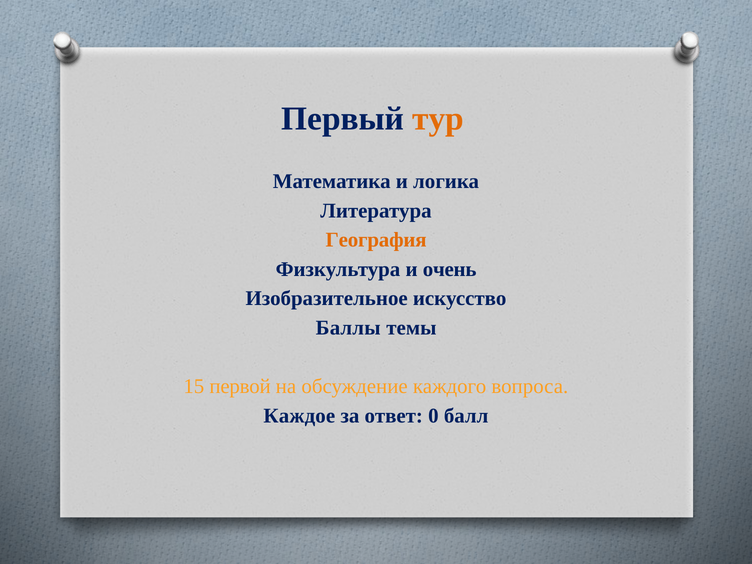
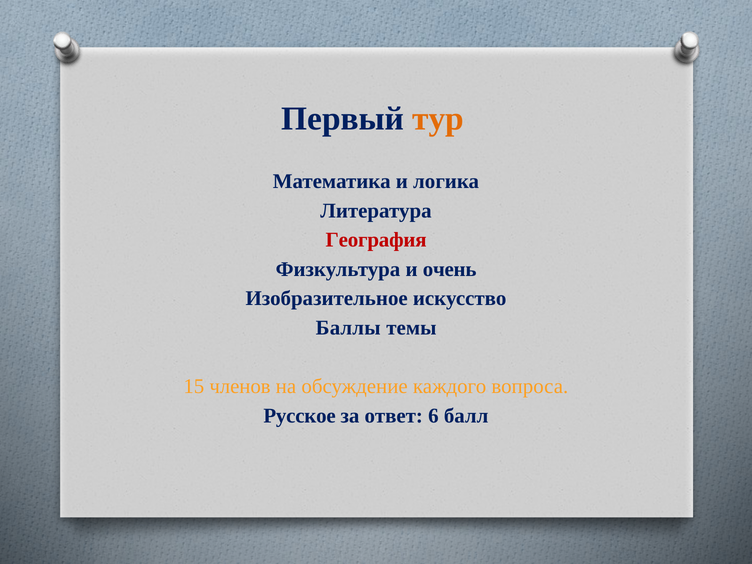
География colour: orange -> red
первой: первой -> членов
Каждое: Каждое -> Русское
0: 0 -> 6
